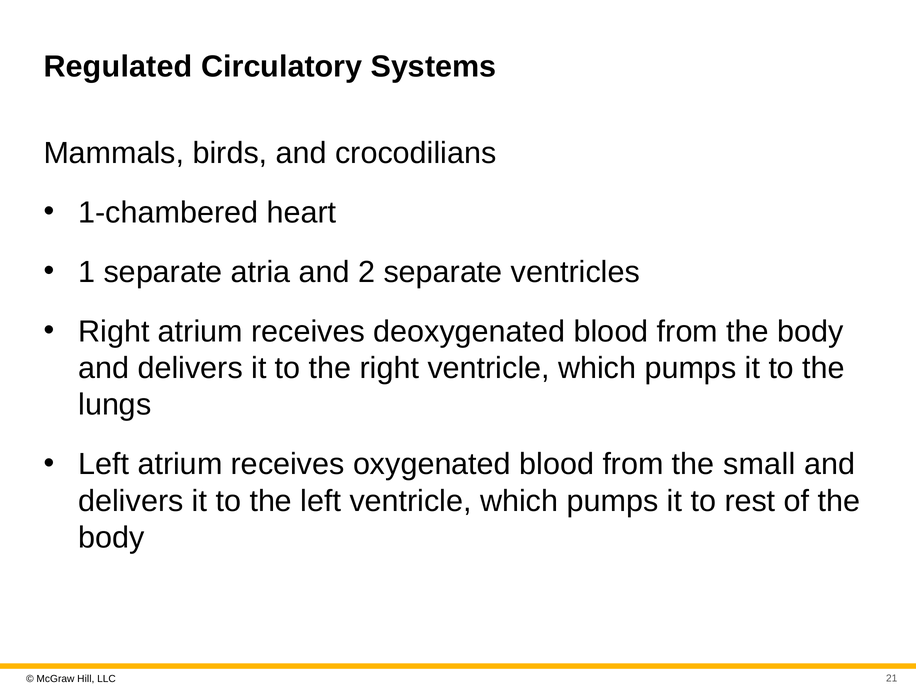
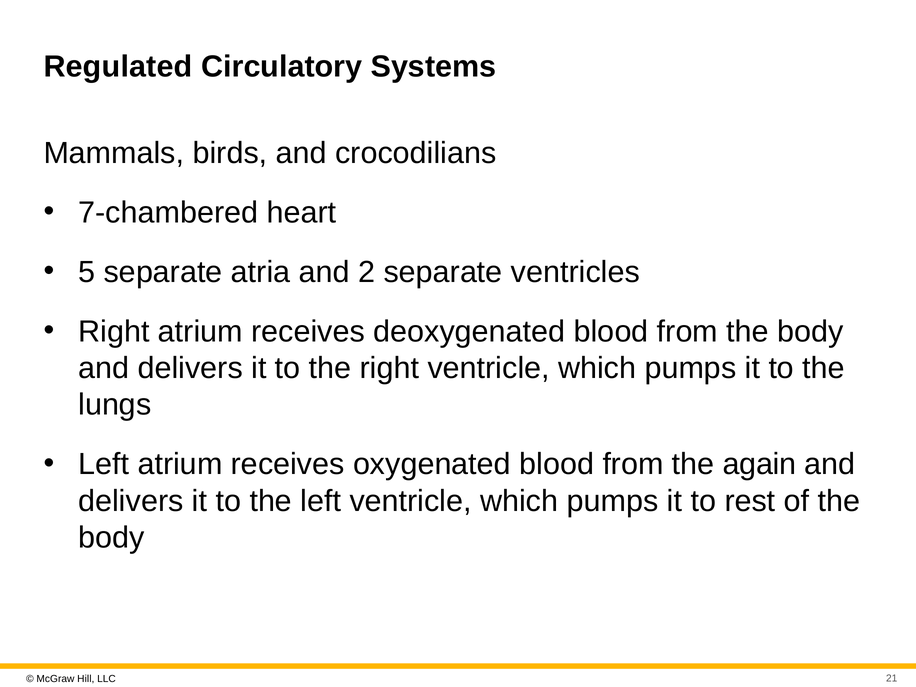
1-chambered: 1-chambered -> 7-chambered
1: 1 -> 5
small: small -> again
